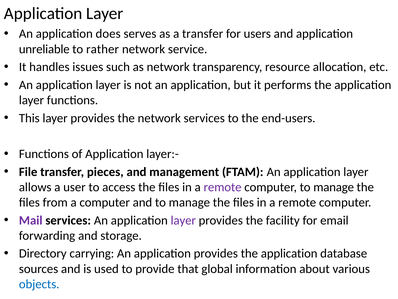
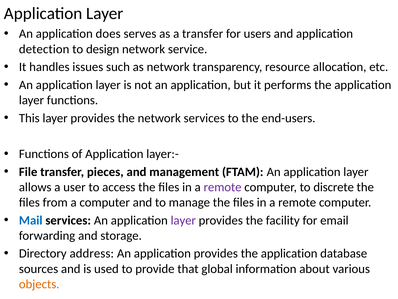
unreliable: unreliable -> detection
rather: rather -> design
computer to manage: manage -> discrete
Mail colour: purple -> blue
carrying: carrying -> address
objects colour: blue -> orange
